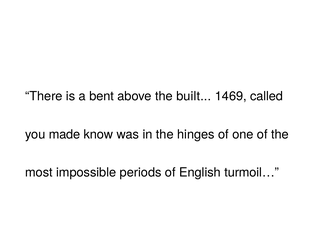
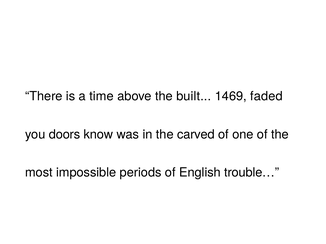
bent: bent -> time
called: called -> faded
made: made -> doors
hinges: hinges -> carved
turmoil…: turmoil… -> trouble…
